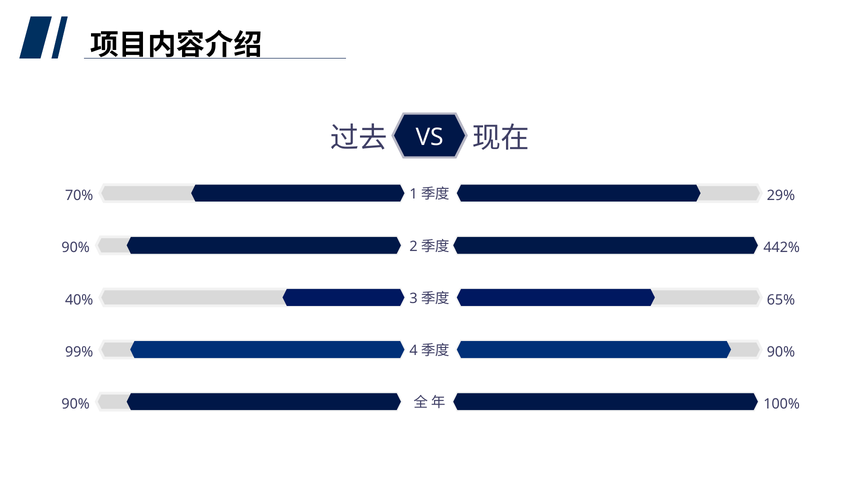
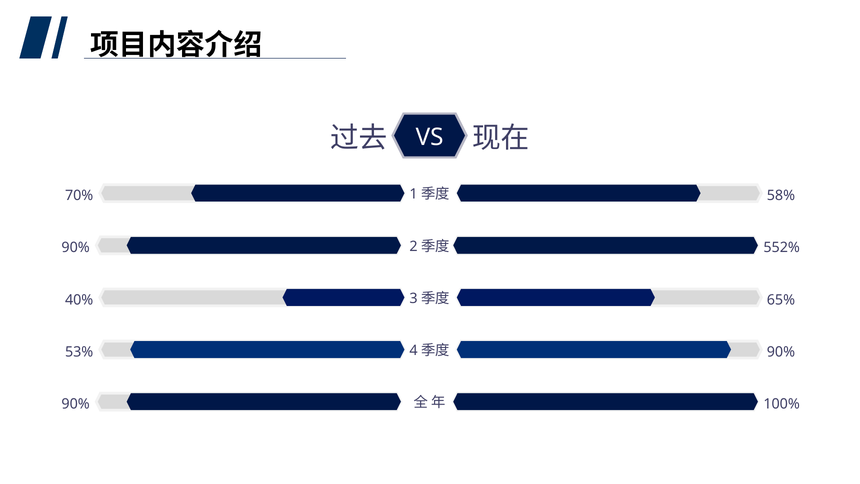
29%: 29% -> 58%
442%: 442% -> 552%
99%: 99% -> 53%
